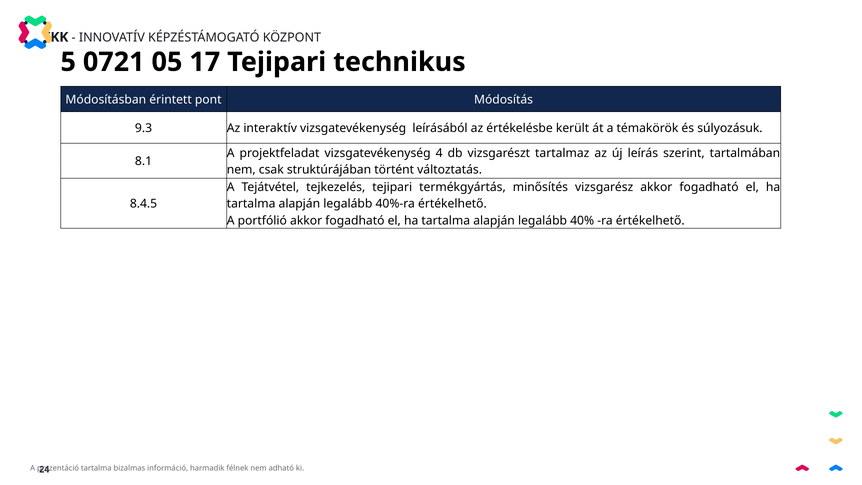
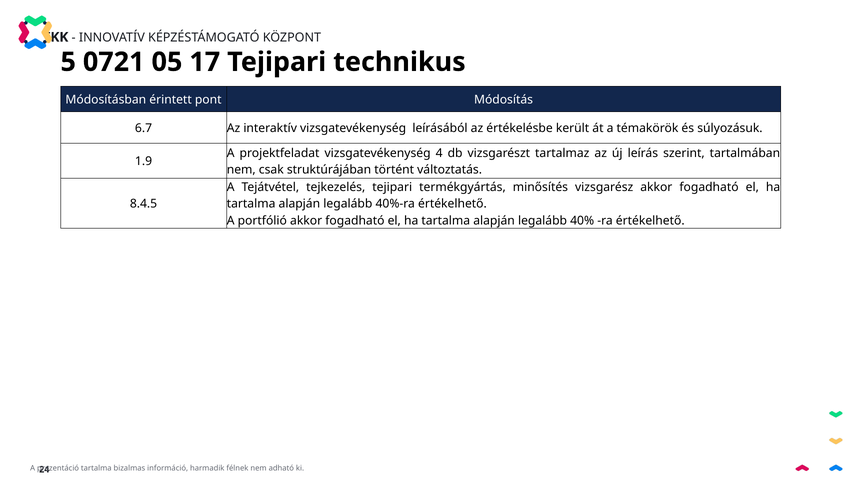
9.3: 9.3 -> 6.7
8.1: 8.1 -> 1.9
